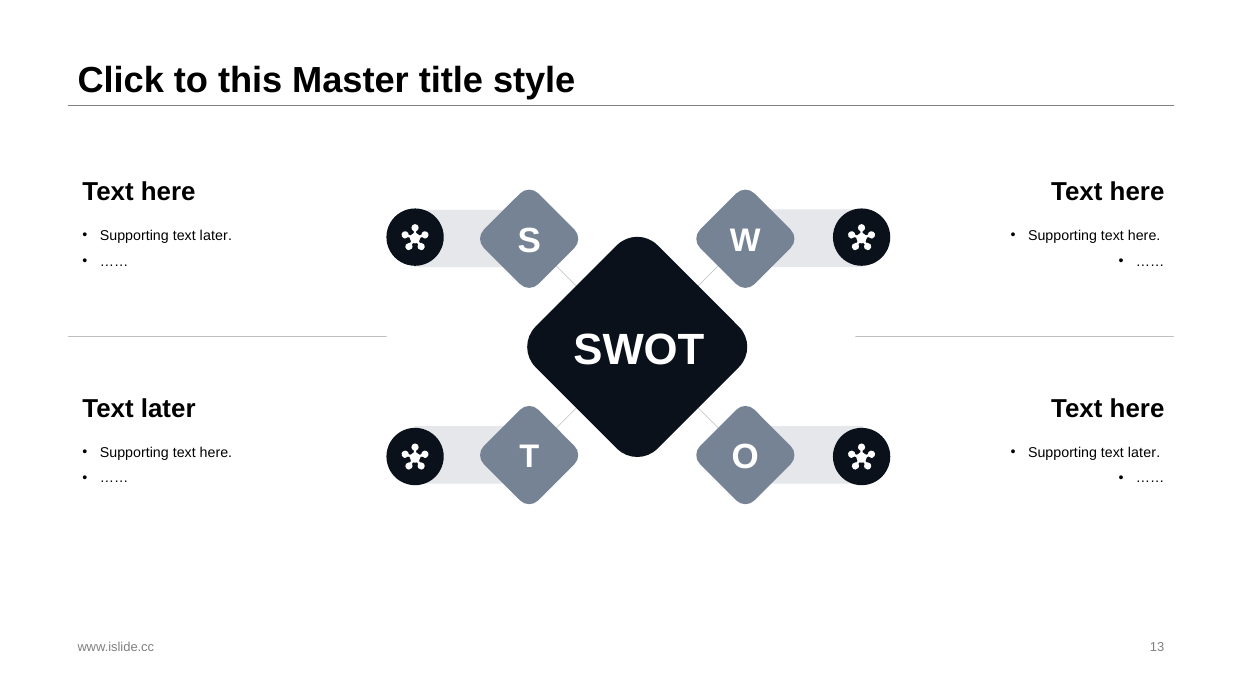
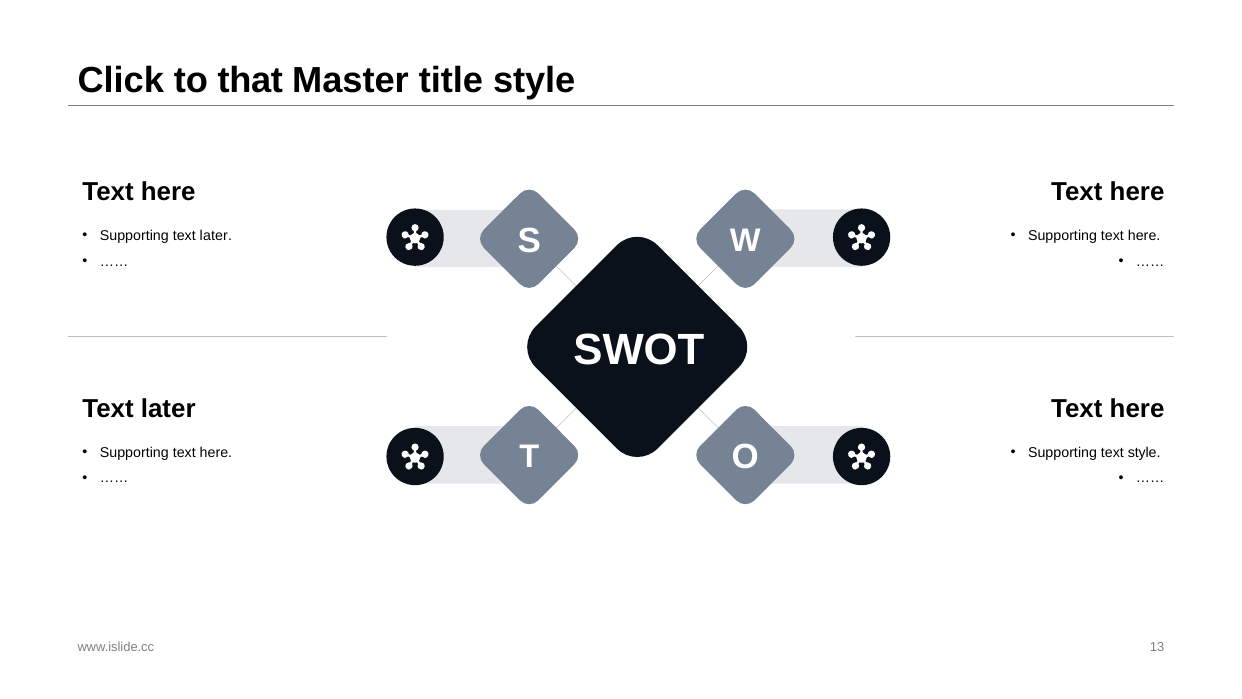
this: this -> that
later at (1144, 452): later -> style
